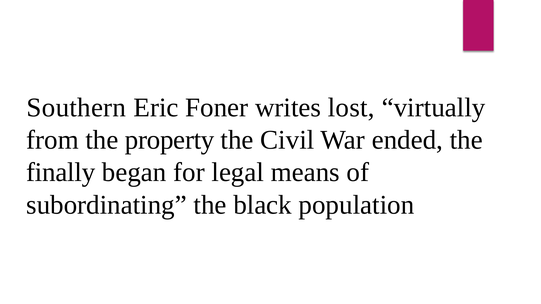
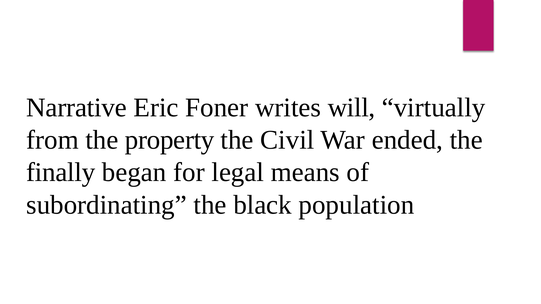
Southern: Southern -> Narrative
lost: lost -> will
